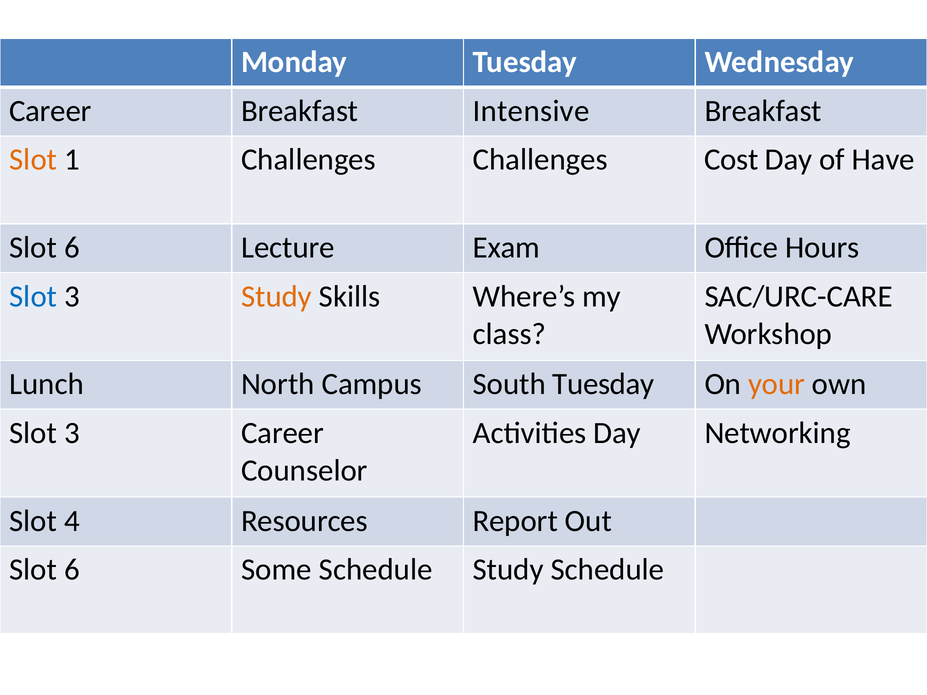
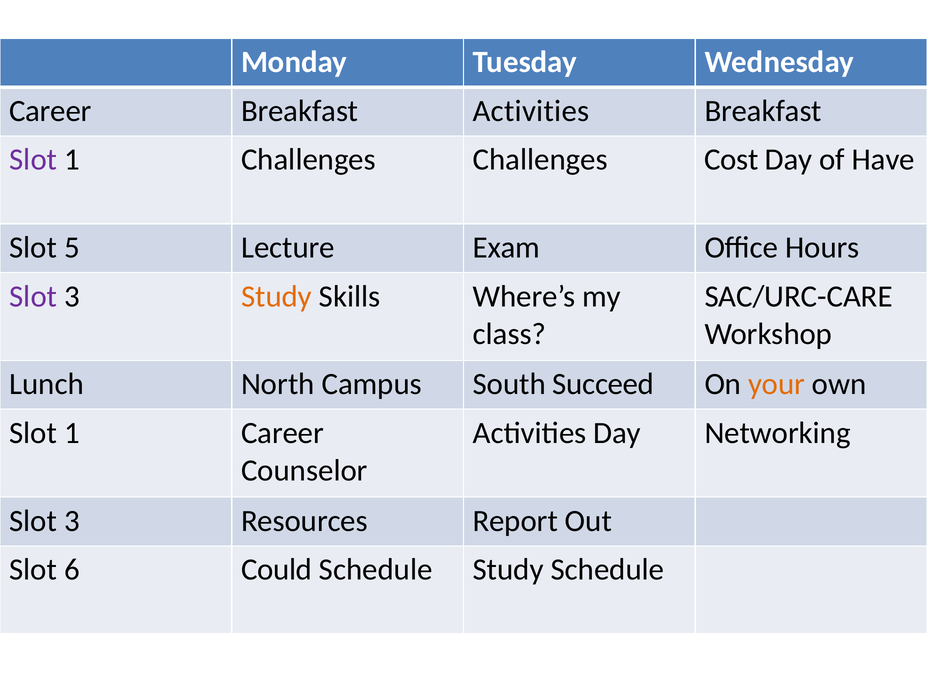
Breakfast Intensive: Intensive -> Activities
Slot at (33, 160) colour: orange -> purple
6 at (72, 248): 6 -> 5
Slot at (33, 296) colour: blue -> purple
South Tuesday: Tuesday -> Succeed
3 at (72, 433): 3 -> 1
4 at (72, 521): 4 -> 3
Some: Some -> Could
